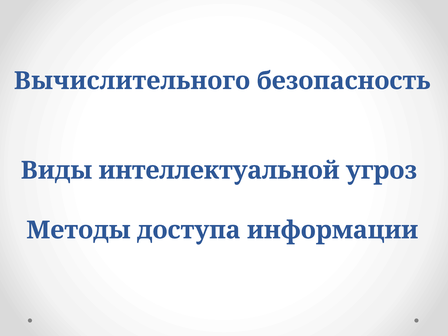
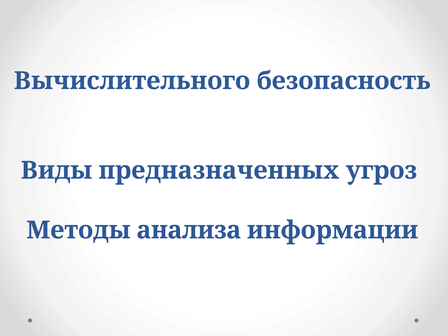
интеллектуальной: интеллектуальной -> предназначенных
доступа: доступа -> анализа
